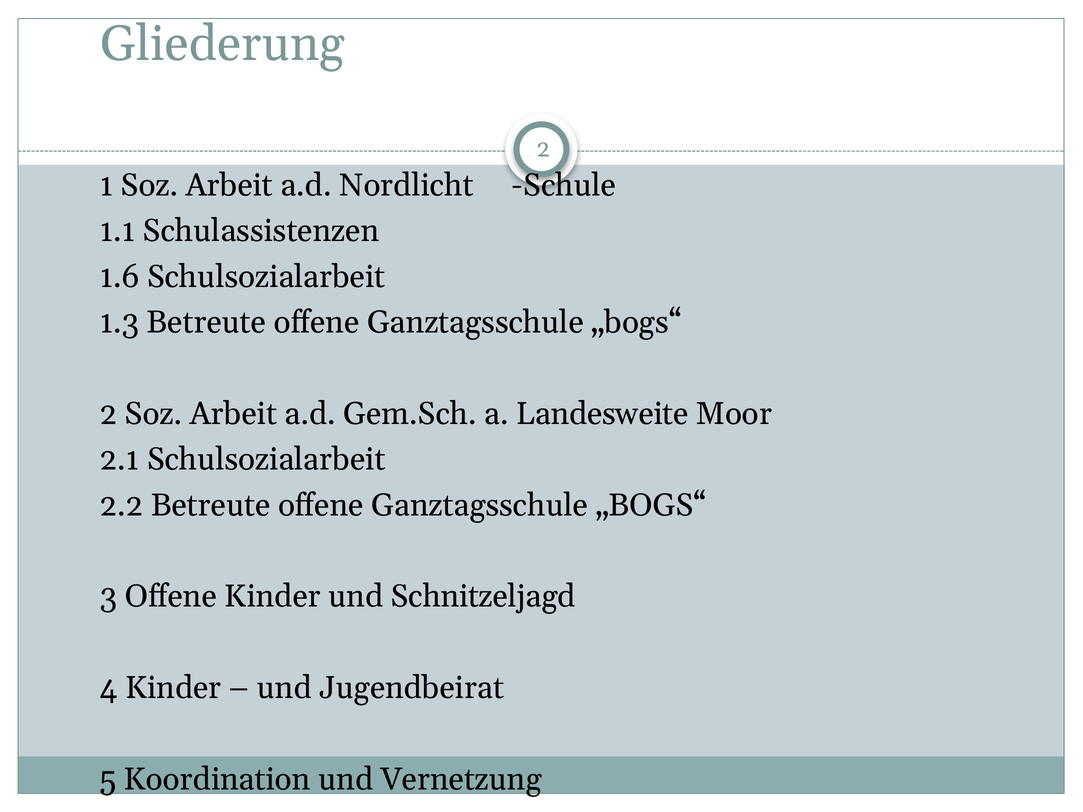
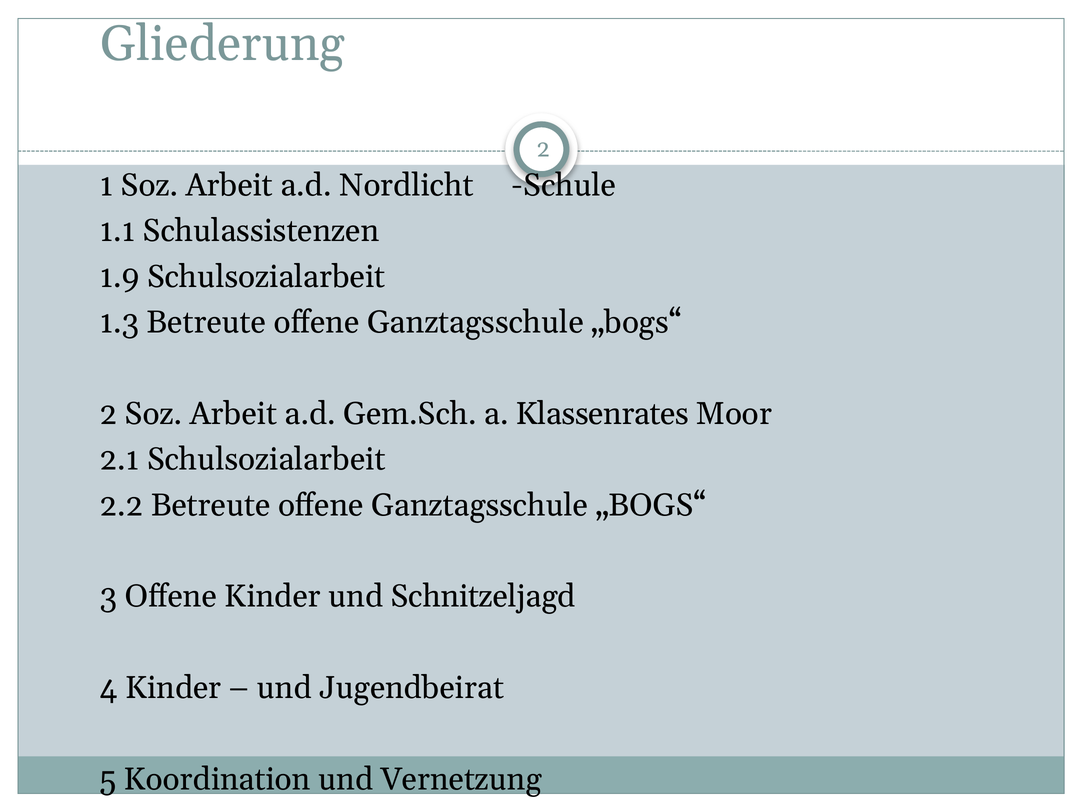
1.6: 1.6 -> 1.9
Landesweite: Landesweite -> Klassenrates
